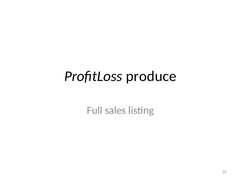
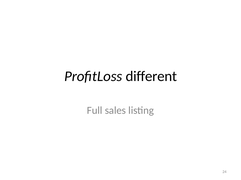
produce: produce -> different
